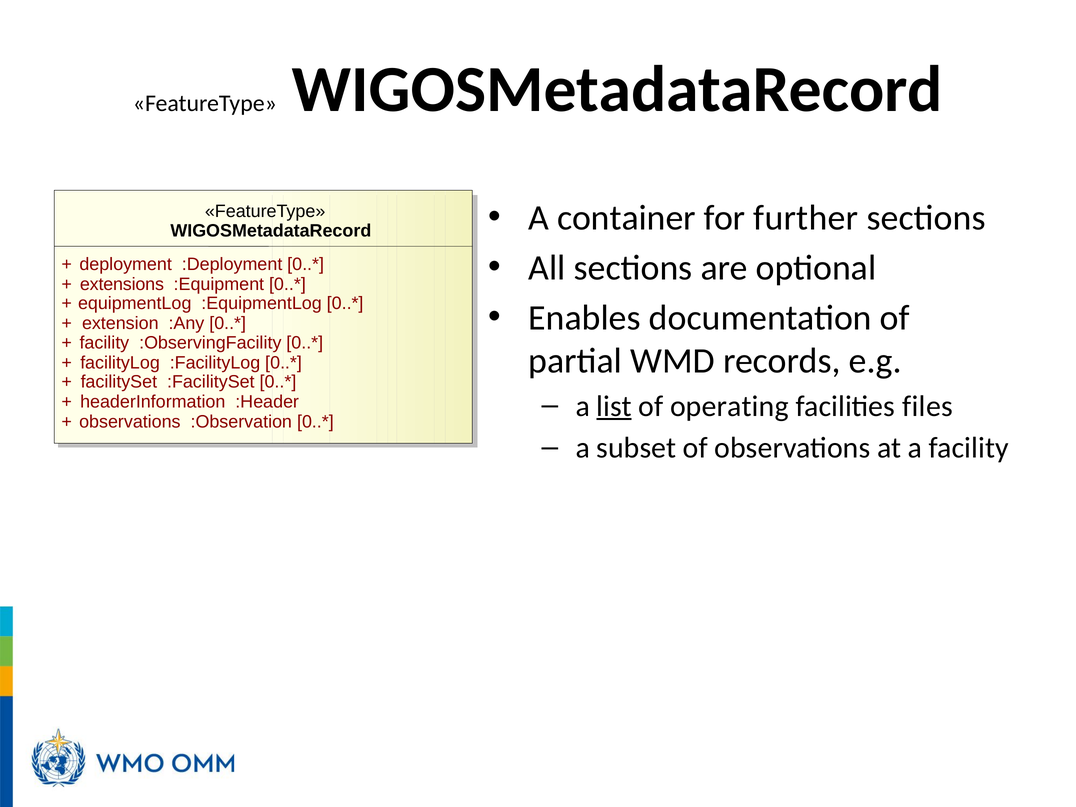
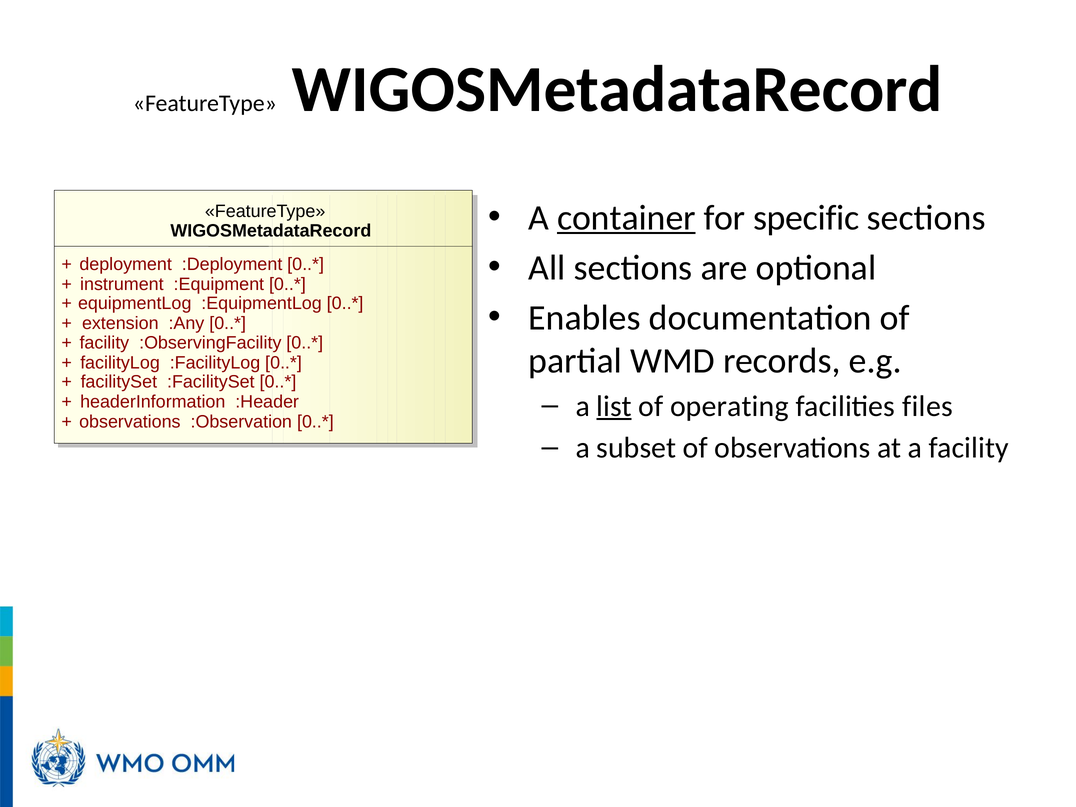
container underline: none -> present
further: further -> specific
extensions: extensions -> instrument
